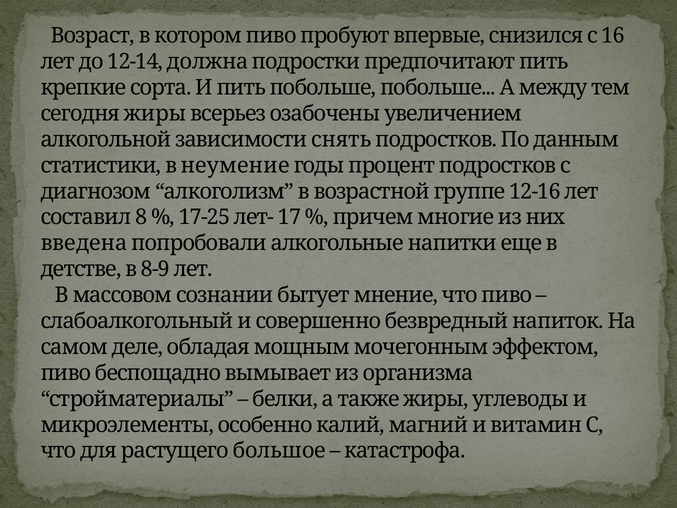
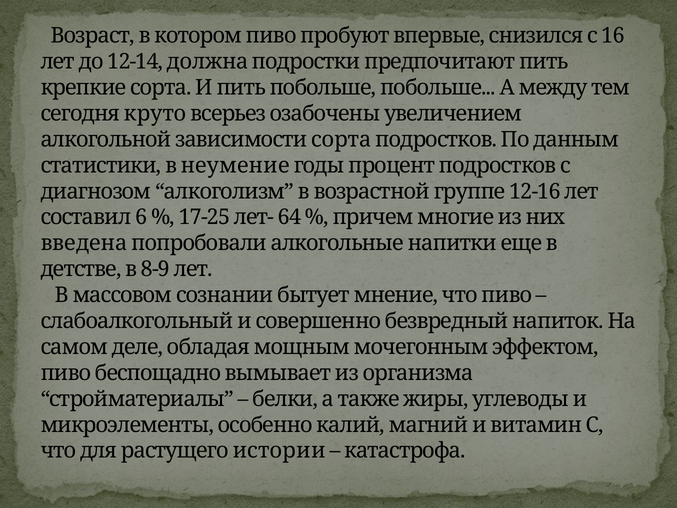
сегодня жиры: жиры -> круто
зависимости снять: снять -> сорта
8: 8 -> 6
17: 17 -> 64
большое: большое -> истории
